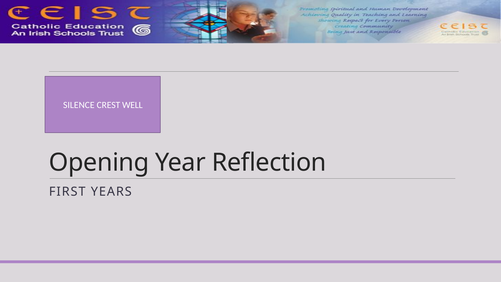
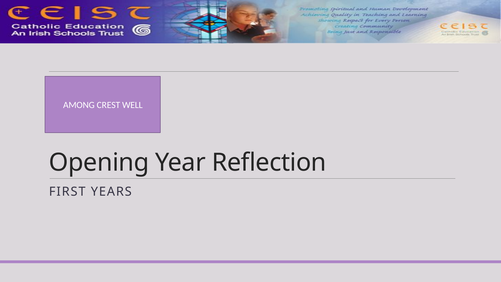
SILENCE: SILENCE -> AMONG
